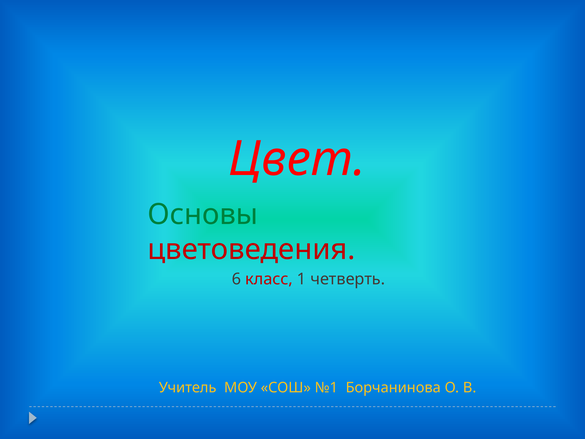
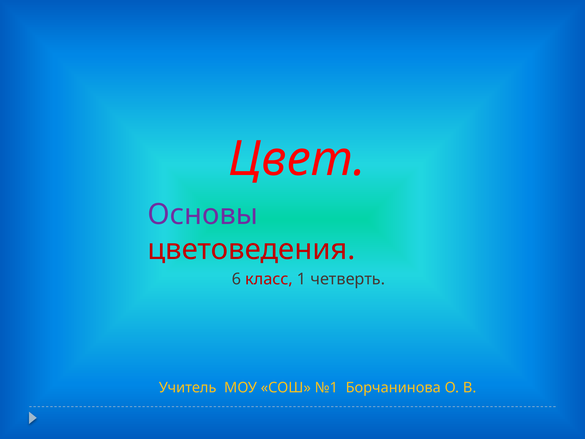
Основы colour: green -> purple
